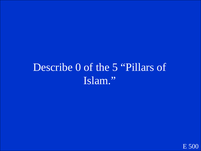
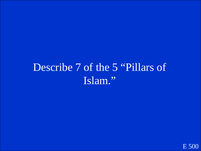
0: 0 -> 7
